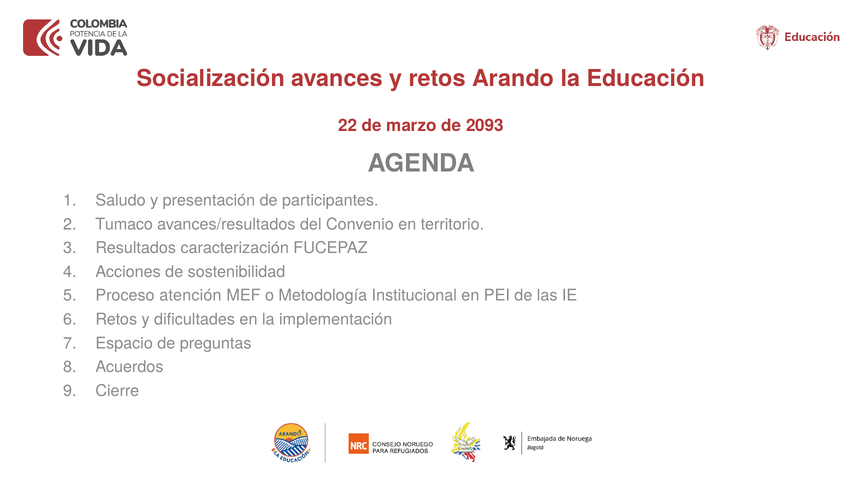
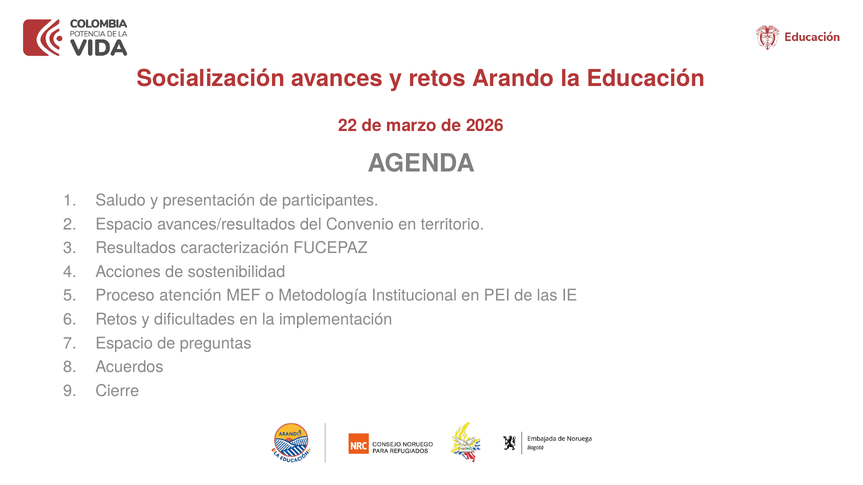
2093: 2093 -> 2026
Tumaco at (124, 224): Tumaco -> Espacio
